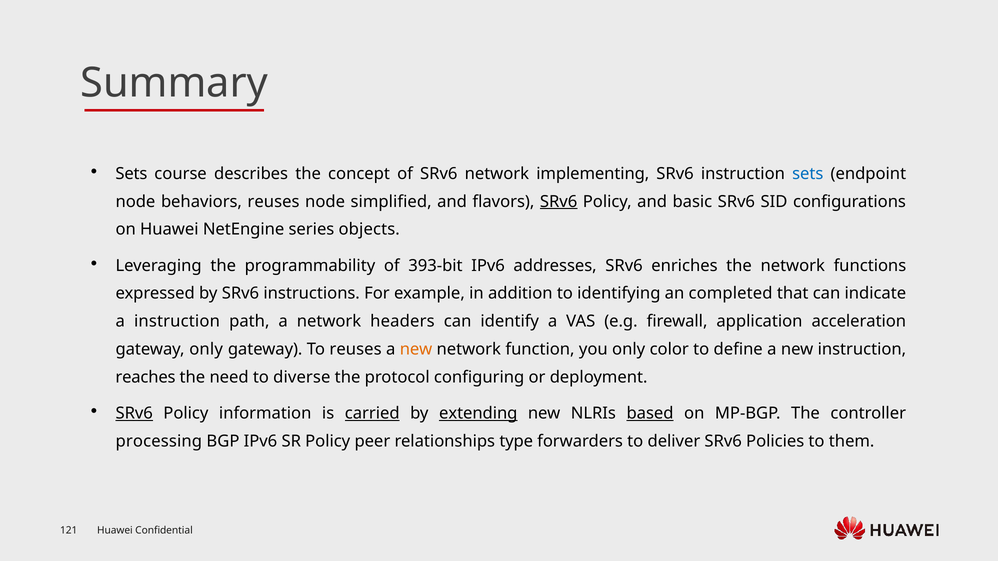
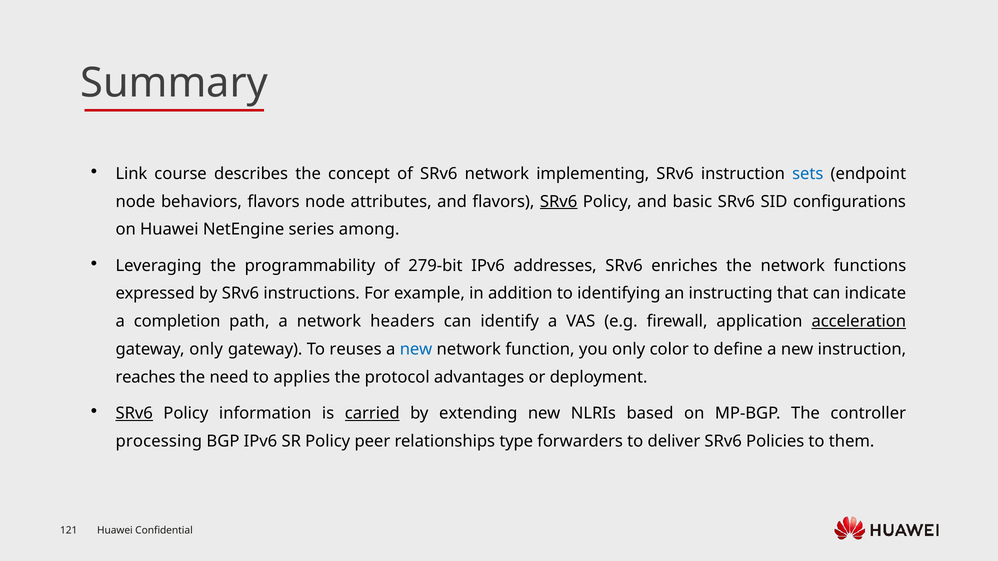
Sets at (131, 174): Sets -> Link
behaviors reuses: reuses -> flavors
simplified: simplified -> attributes
objects: objects -> among
393-bit: 393-bit -> 279-bit
completed: completed -> instructing
a instruction: instruction -> completion
acceleration underline: none -> present
new at (416, 349) colour: orange -> blue
diverse: diverse -> applies
configuring: configuring -> advantages
extending underline: present -> none
based underline: present -> none
